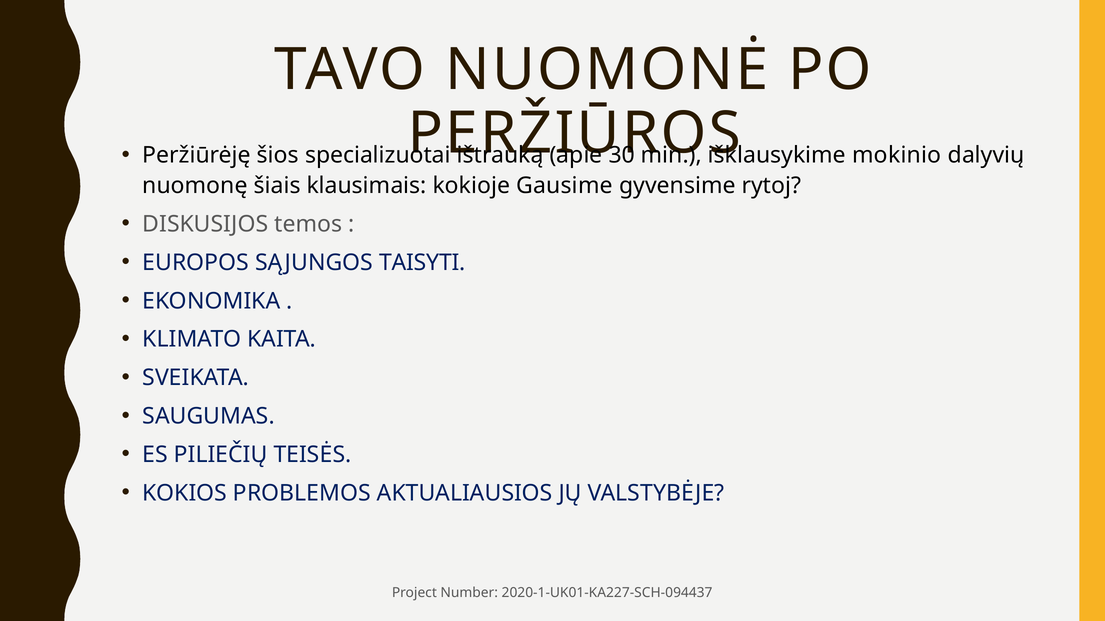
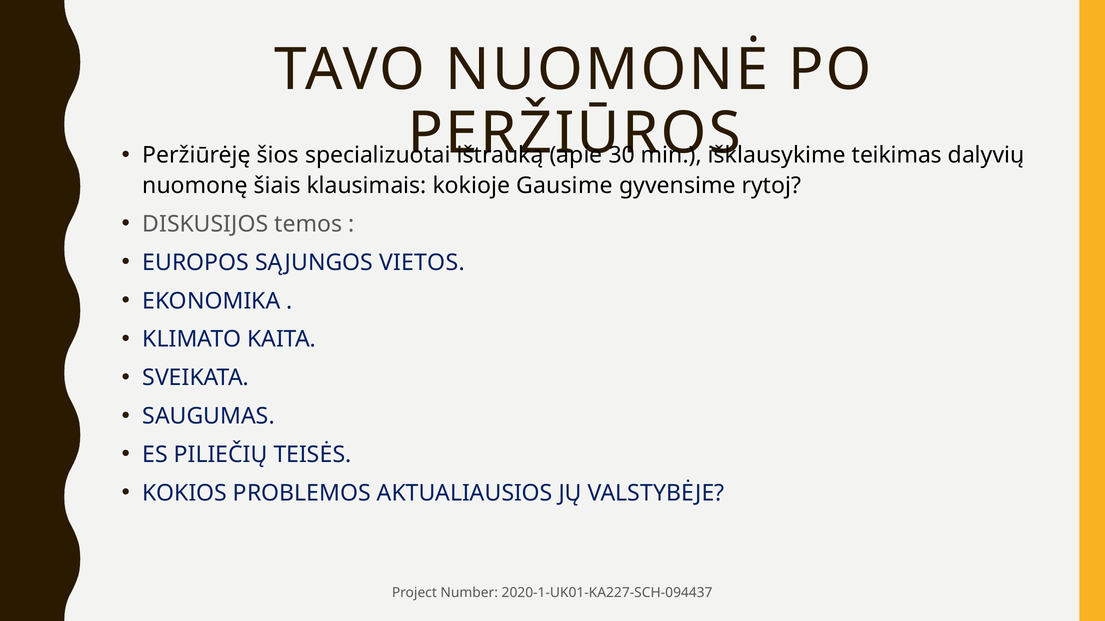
mokinio: mokinio -> teikimas
TAISYTI: TAISYTI -> VIETOS
